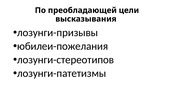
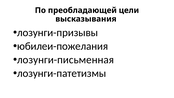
лозунги-стереотипов: лозунги-стереотипов -> лозунги-письменная
